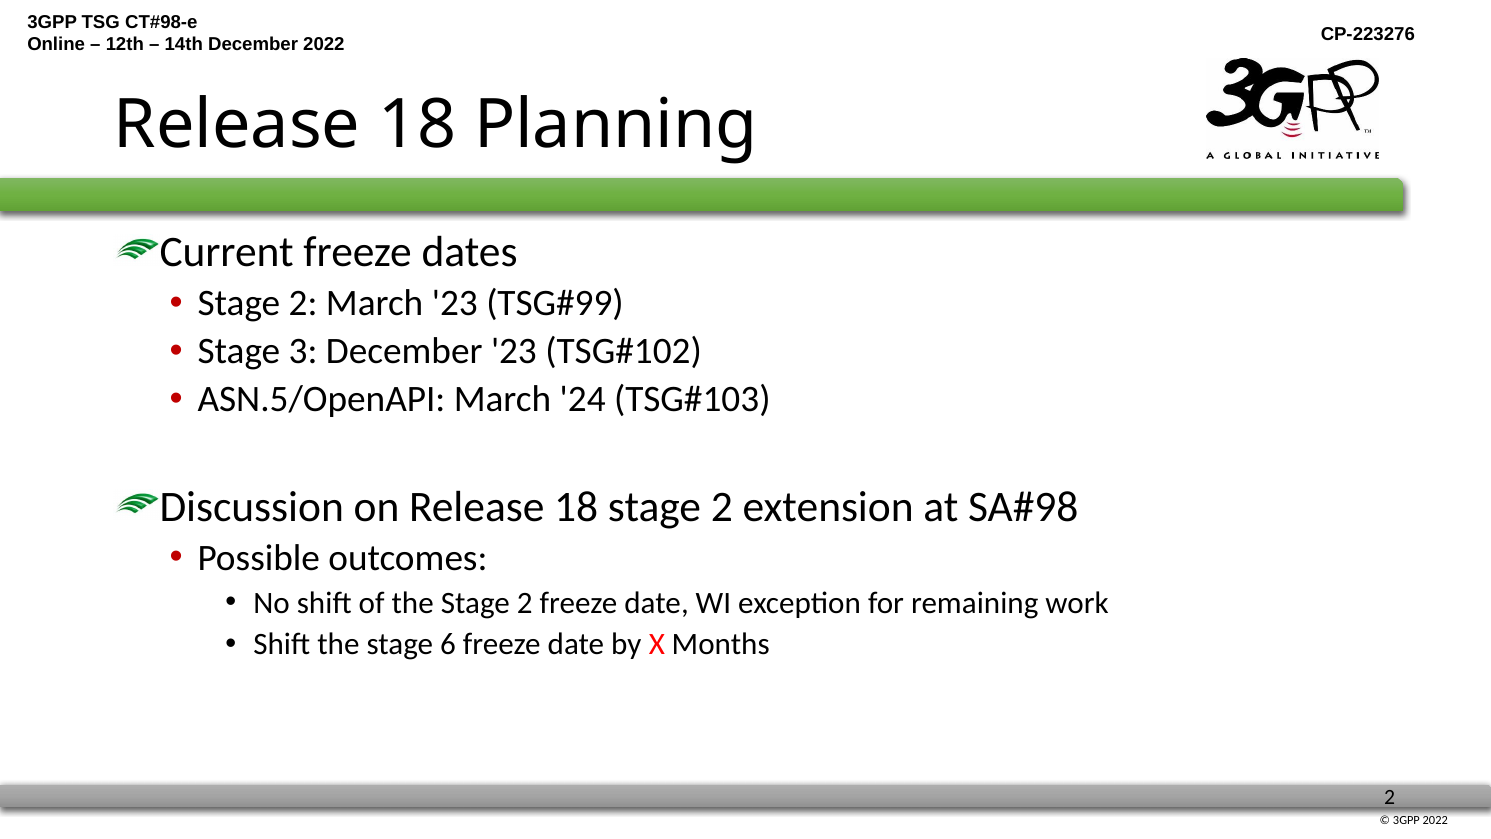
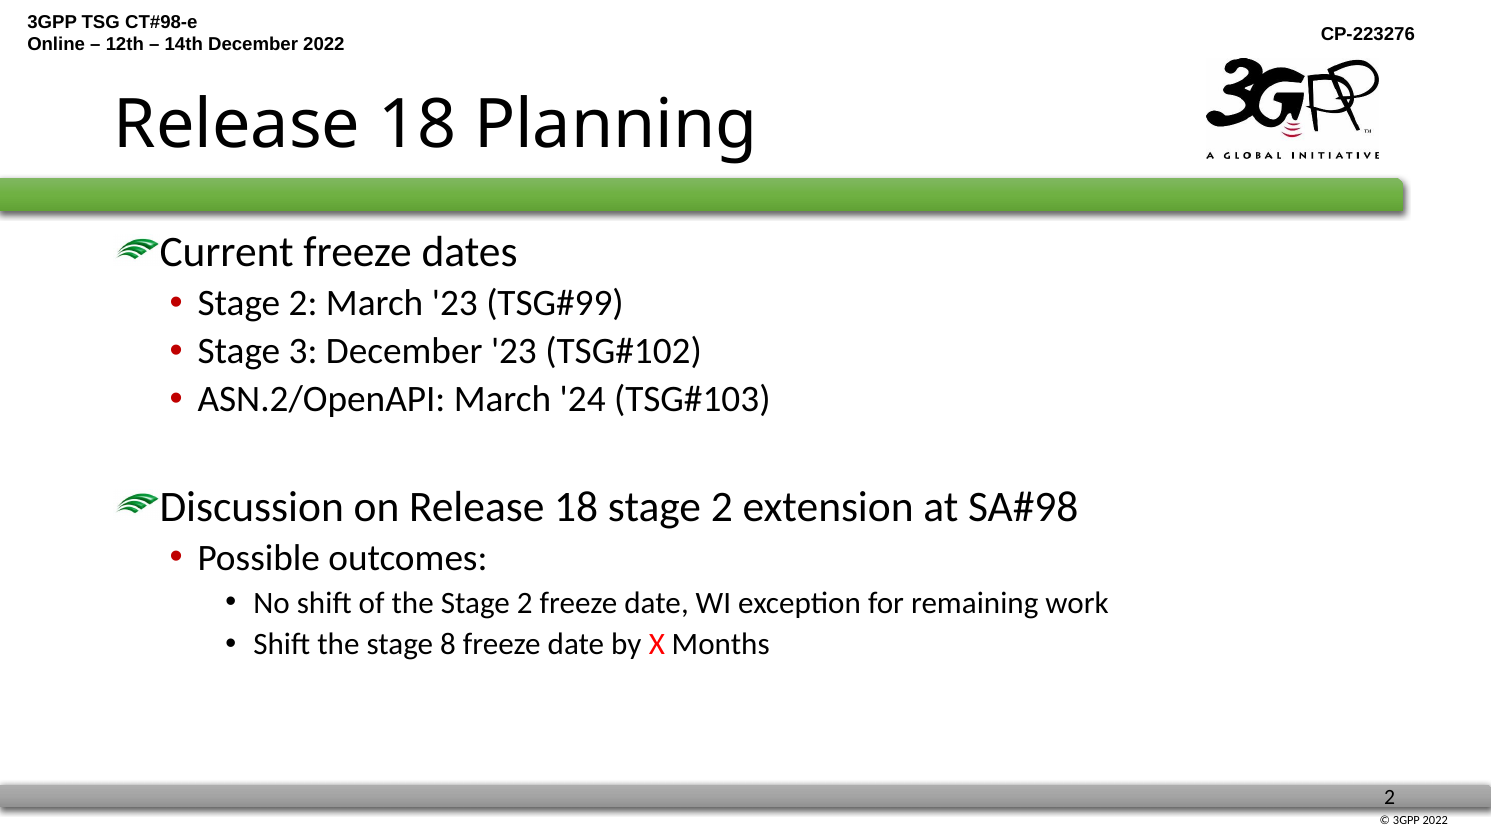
ASN.5/OpenAPI: ASN.5/OpenAPI -> ASN.2/OpenAPI
6: 6 -> 8
